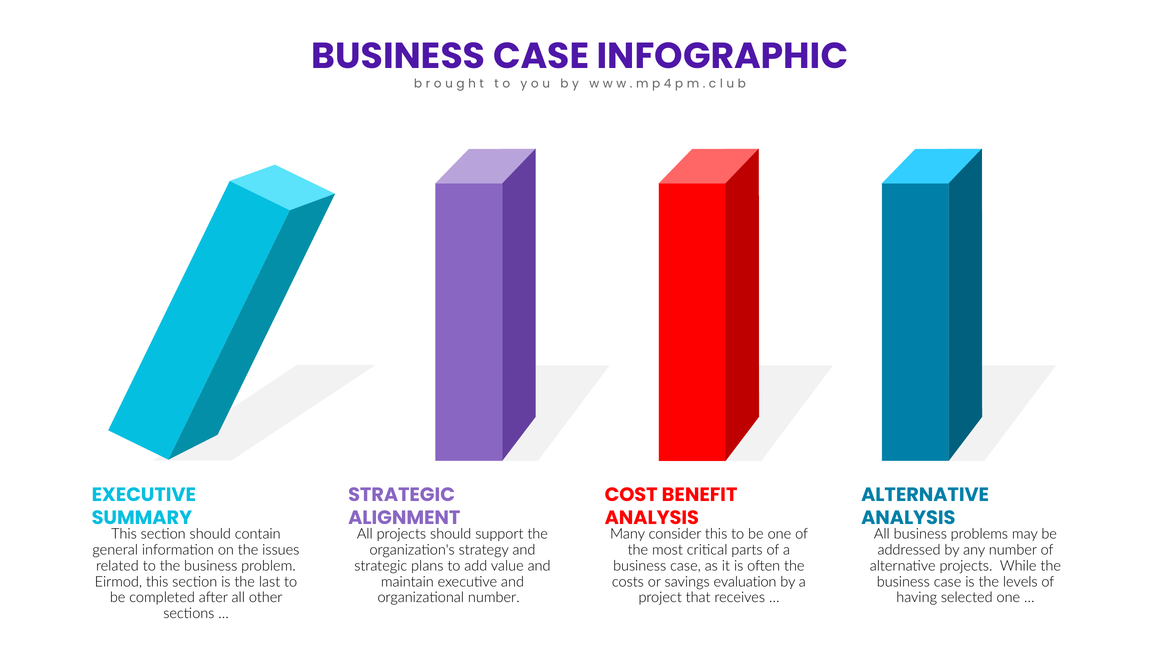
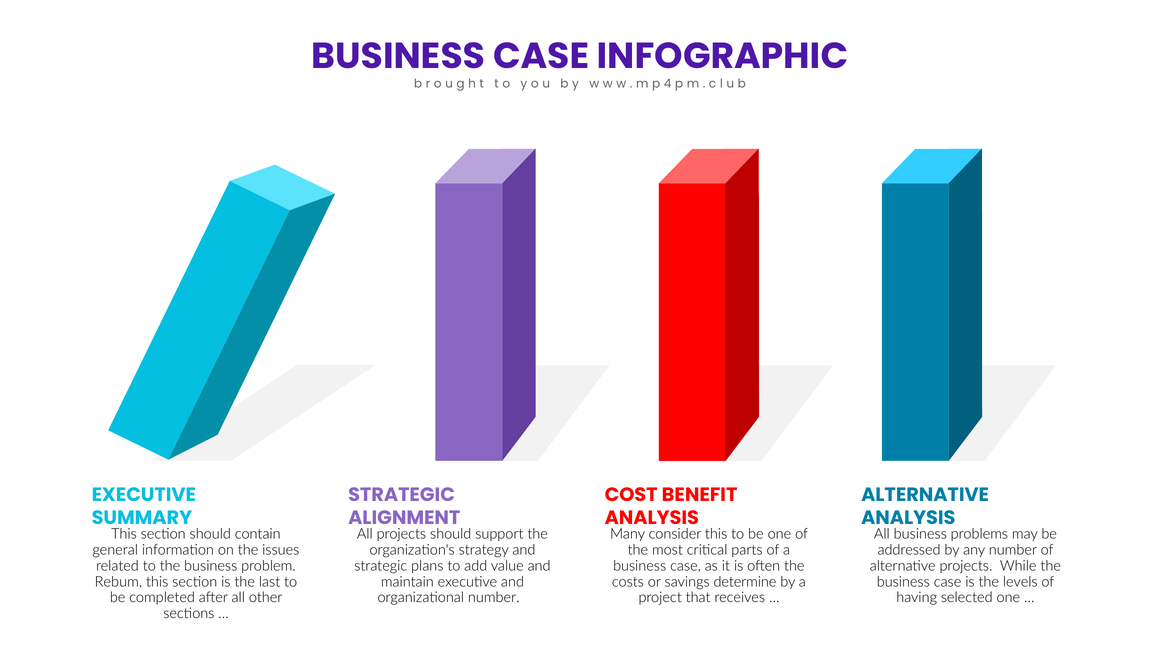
Eirmod: Eirmod -> Rebum
evaluation: evaluation -> determine
